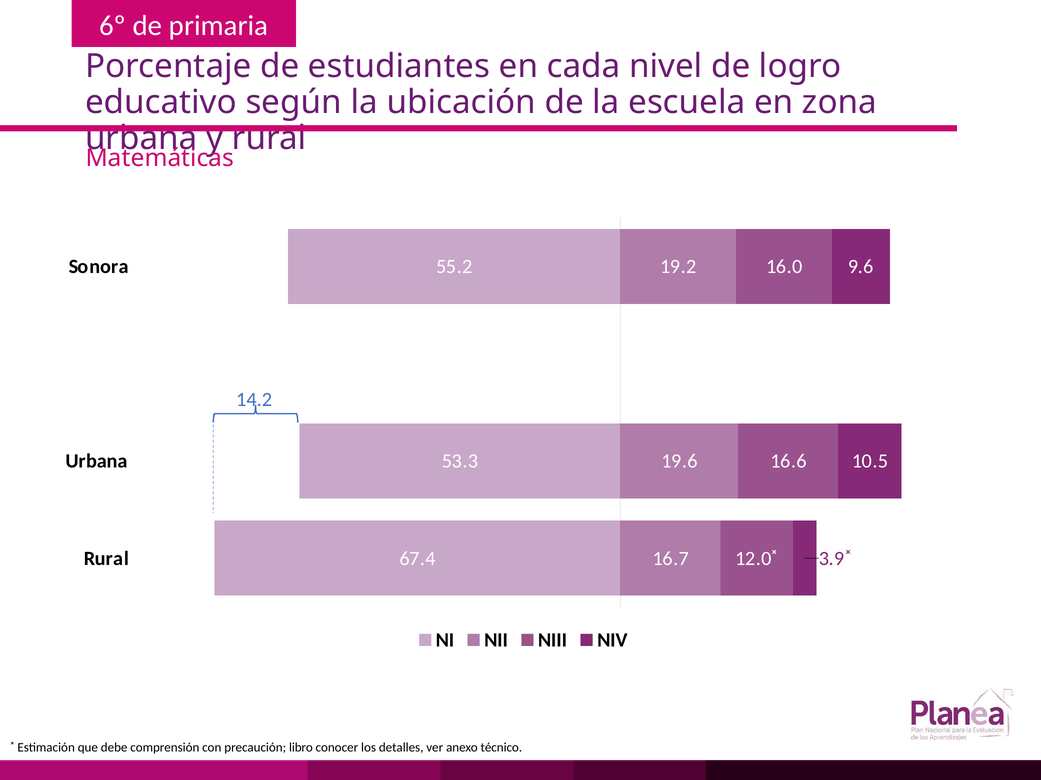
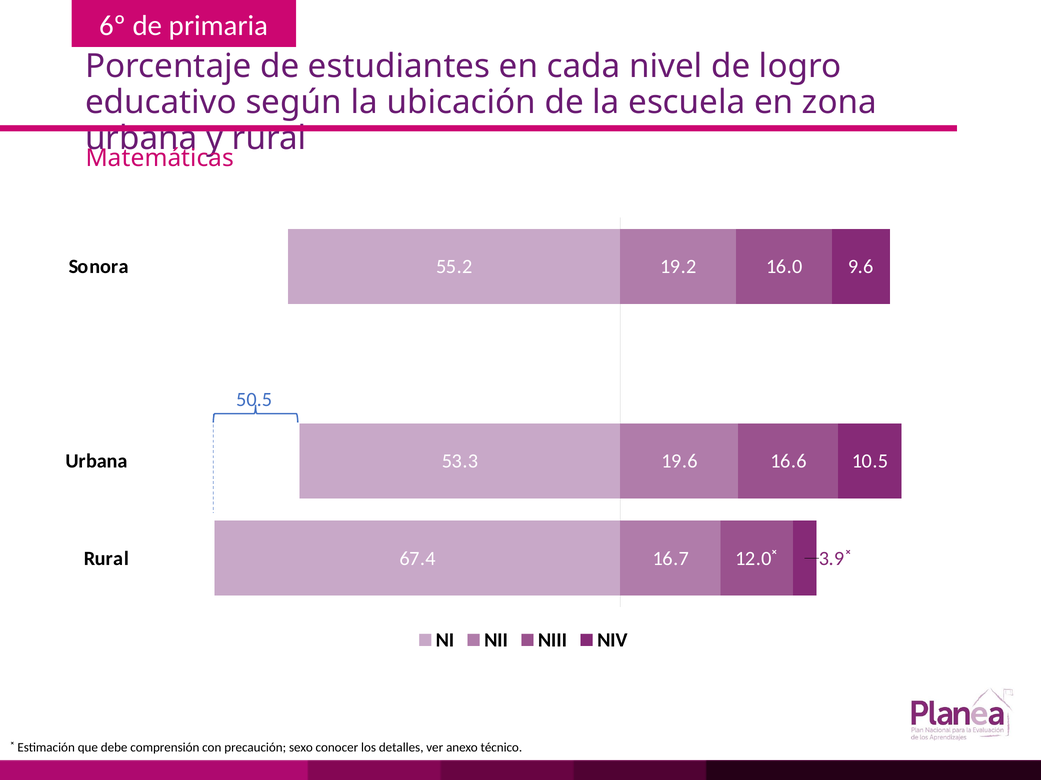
14.2: 14.2 -> 50.5
libro: libro -> sexo
